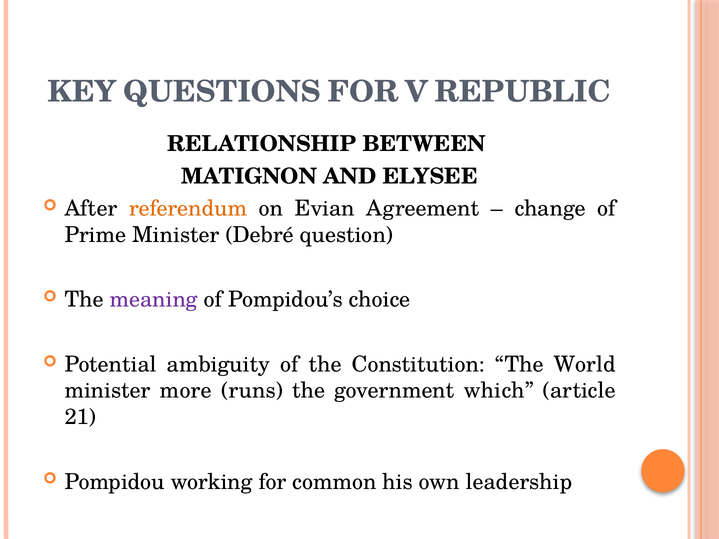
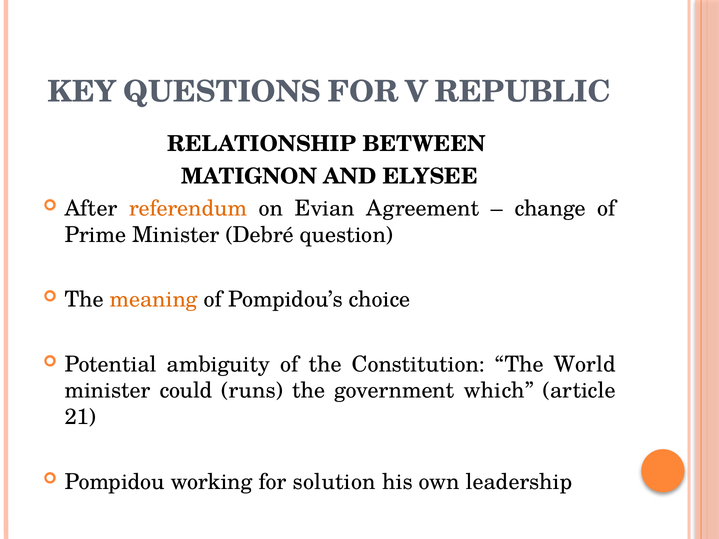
meaning colour: purple -> orange
more: more -> could
common: common -> solution
